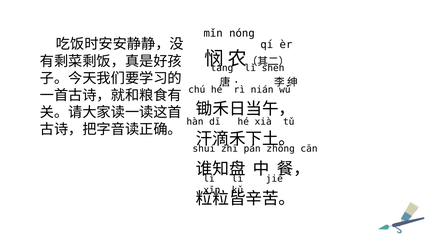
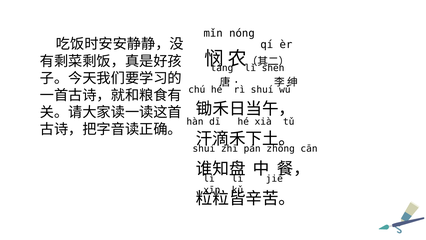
rì nián: nián -> shuí
